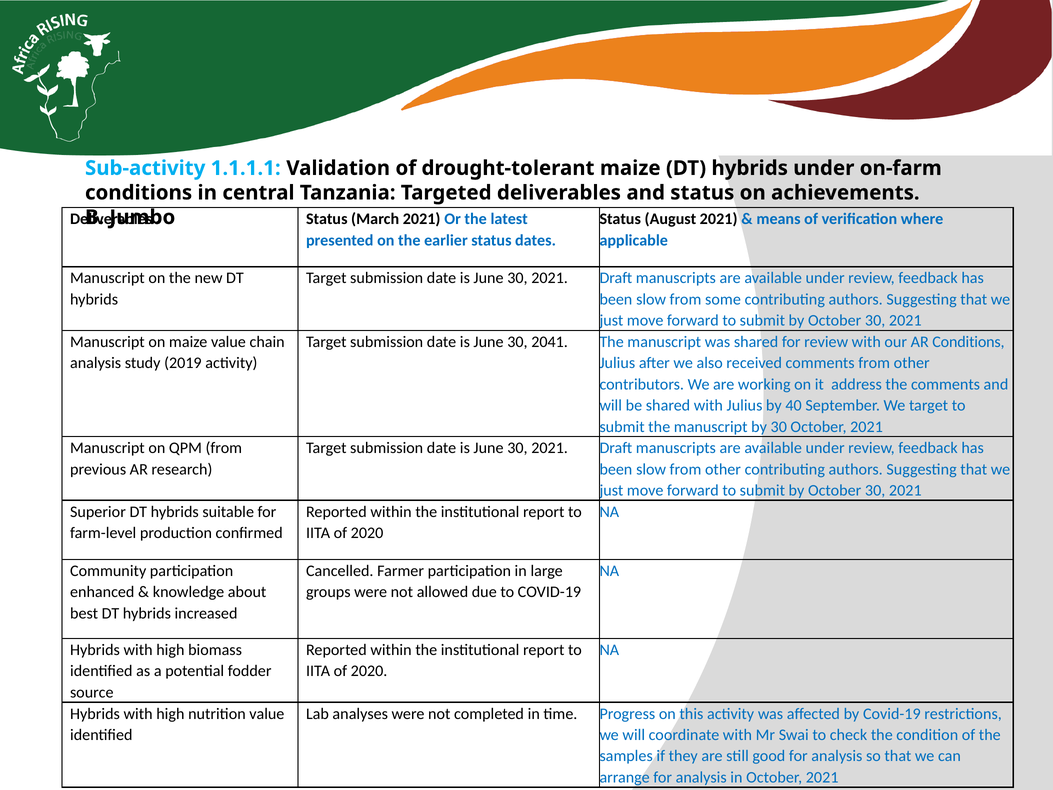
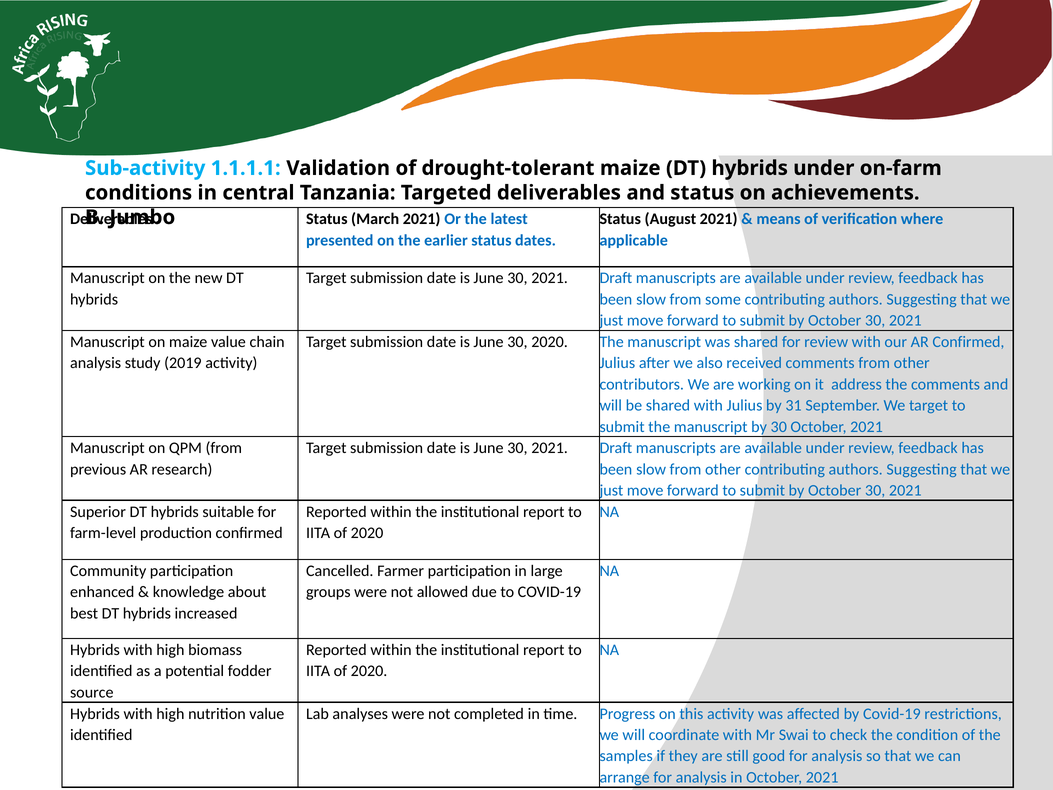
30 2041: 2041 -> 2020
AR Conditions: Conditions -> Confirmed
40: 40 -> 31
